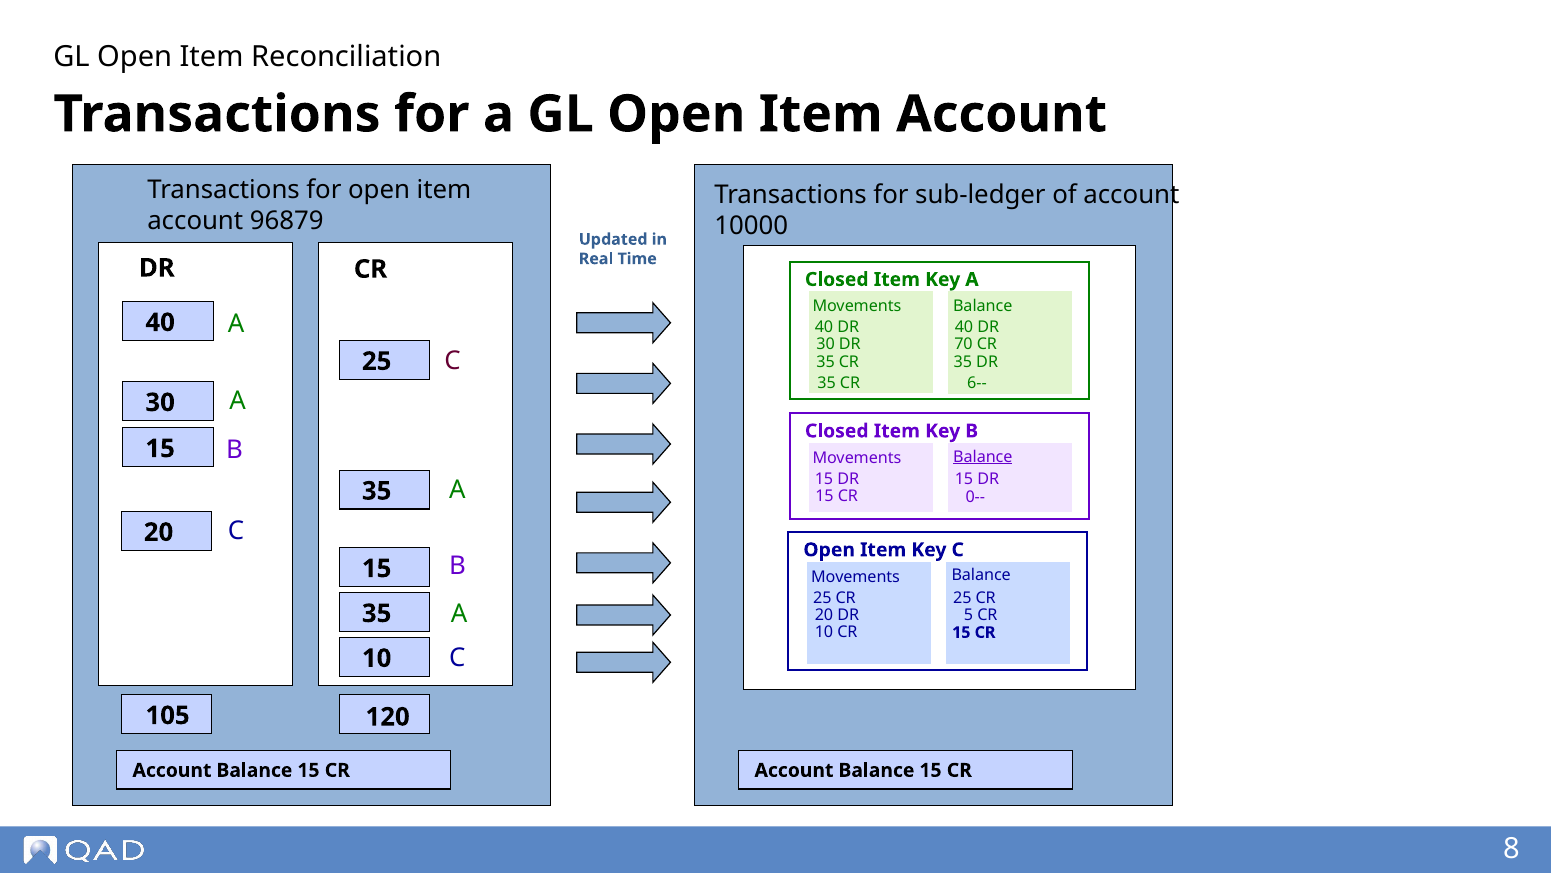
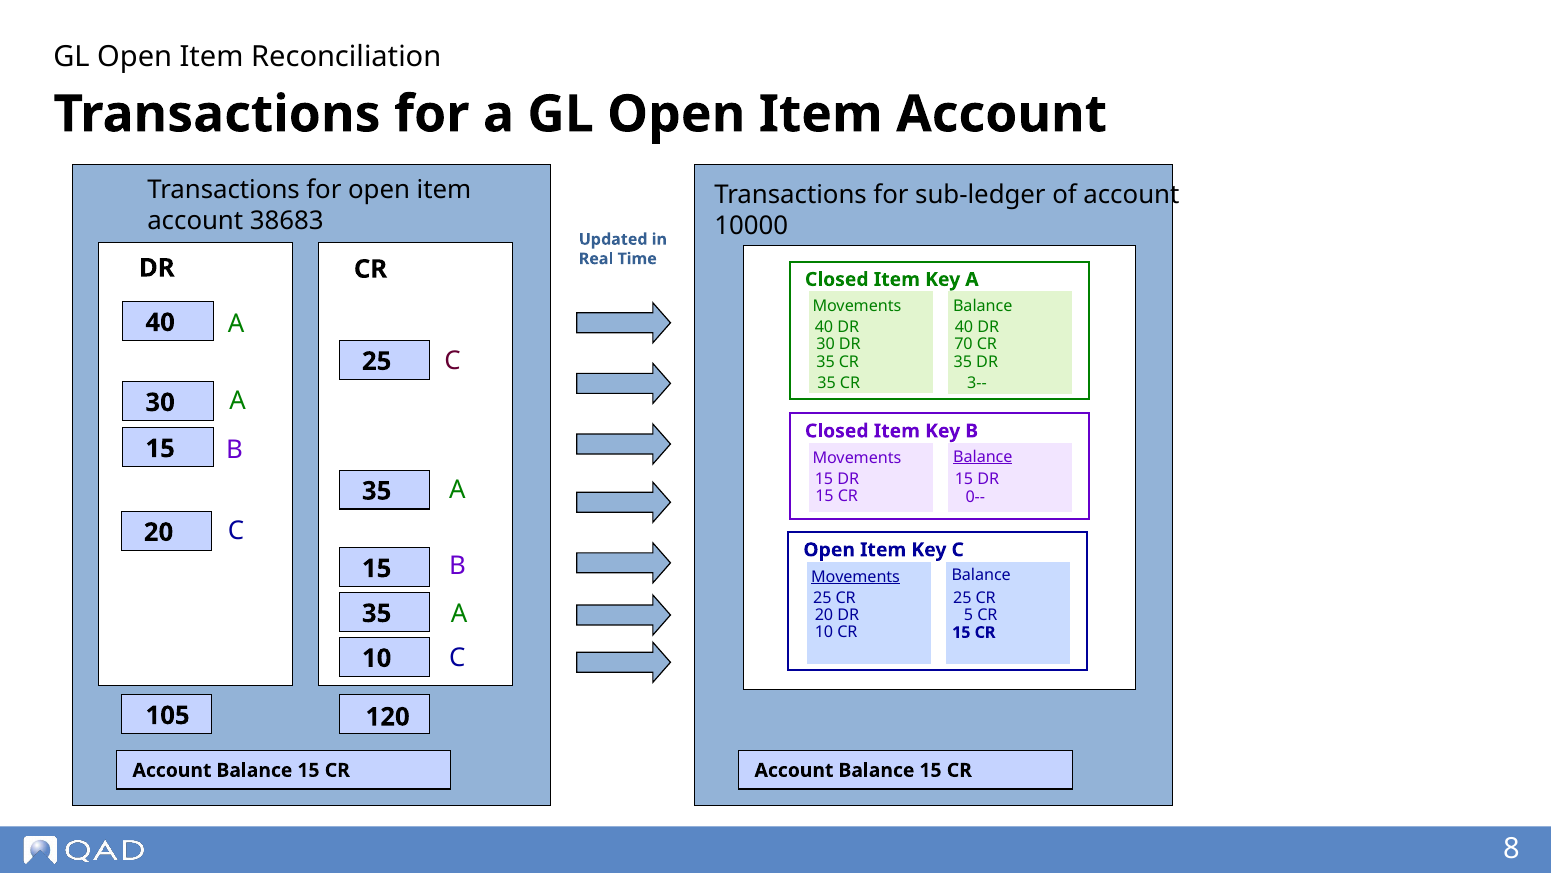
96879: 96879 -> 38683
6--: 6-- -> 3--
Movements at (855, 576) underline: none -> present
